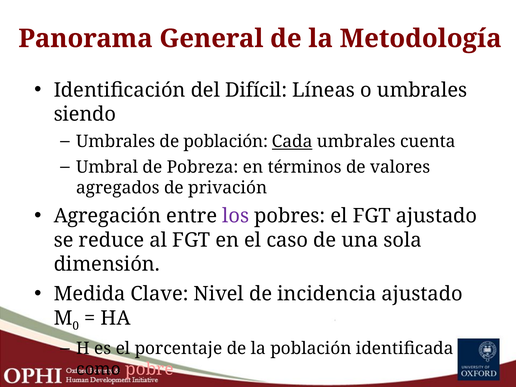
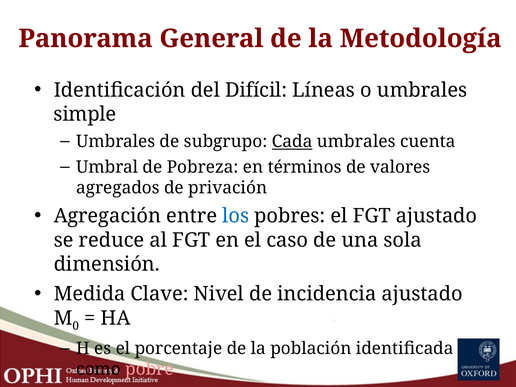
siendo: siendo -> simple
de población: población -> subgrupo
los colour: purple -> blue
